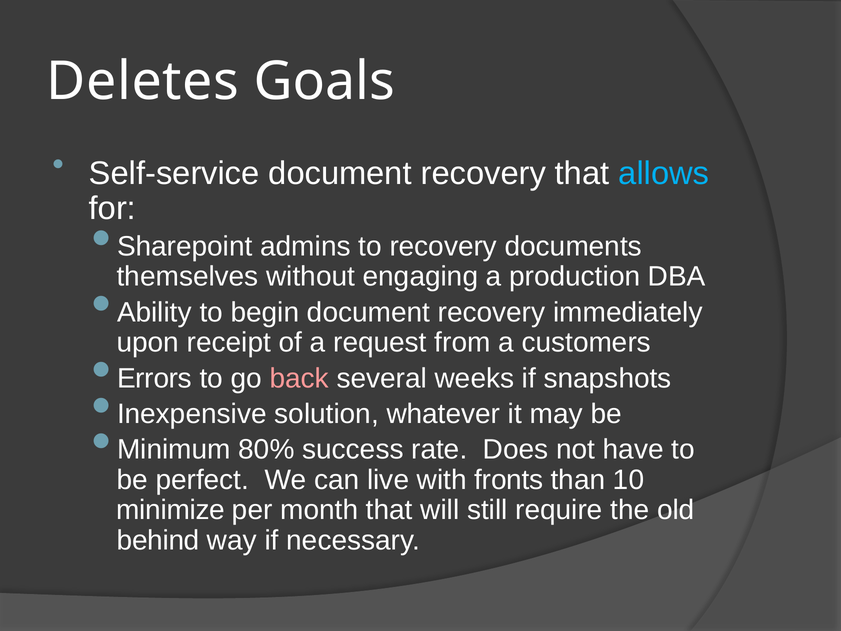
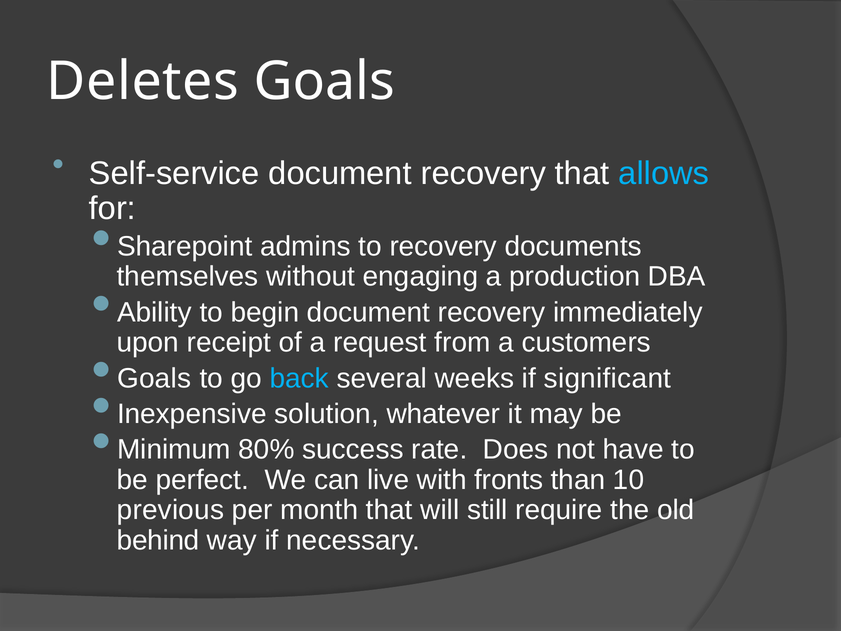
Errors at (154, 378): Errors -> Goals
back colour: pink -> light blue
snapshots: snapshots -> significant
minimize: minimize -> previous
